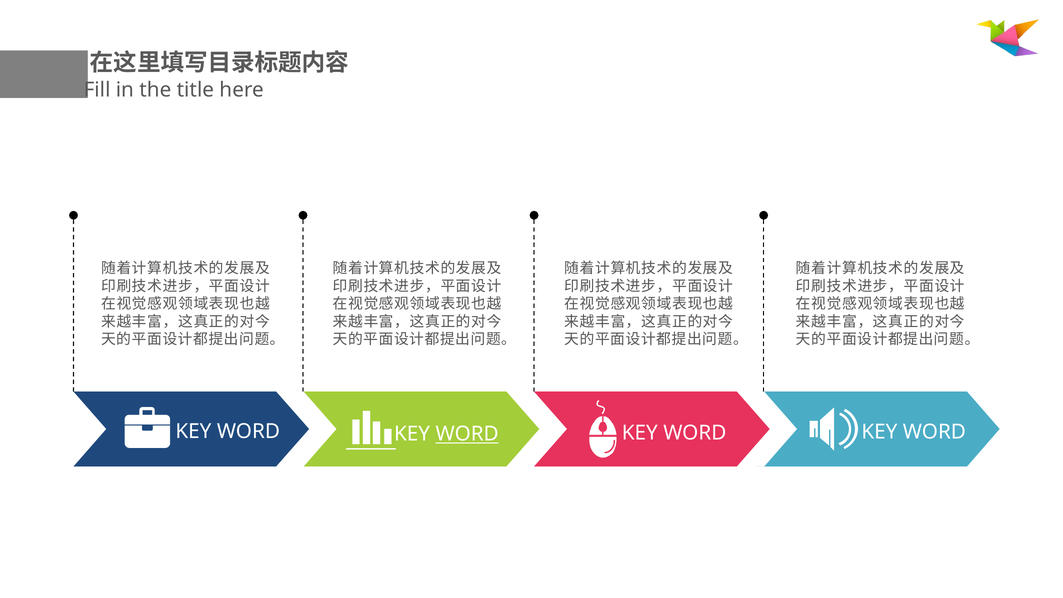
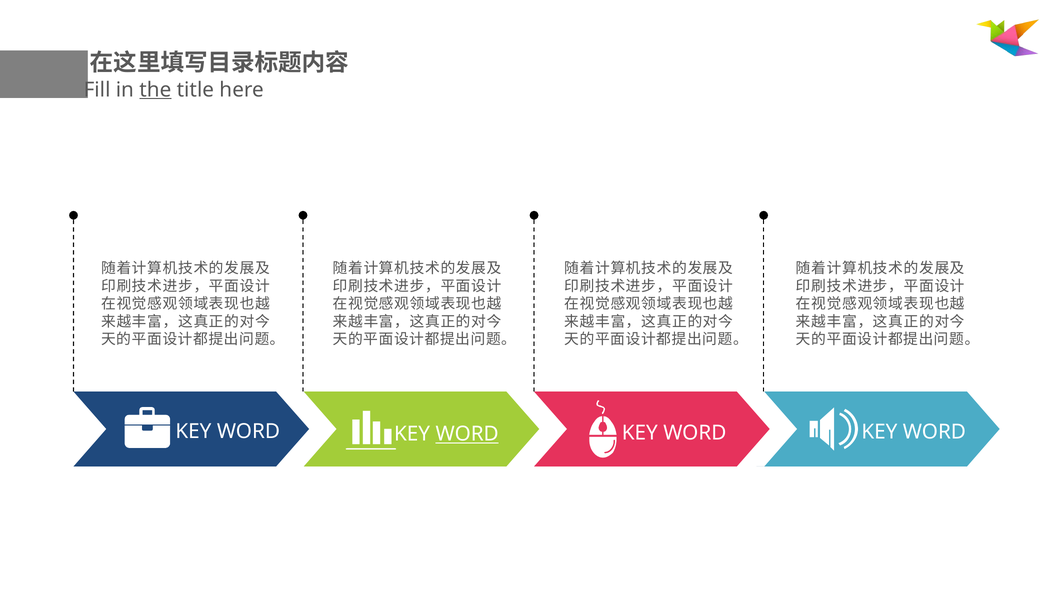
the underline: none -> present
